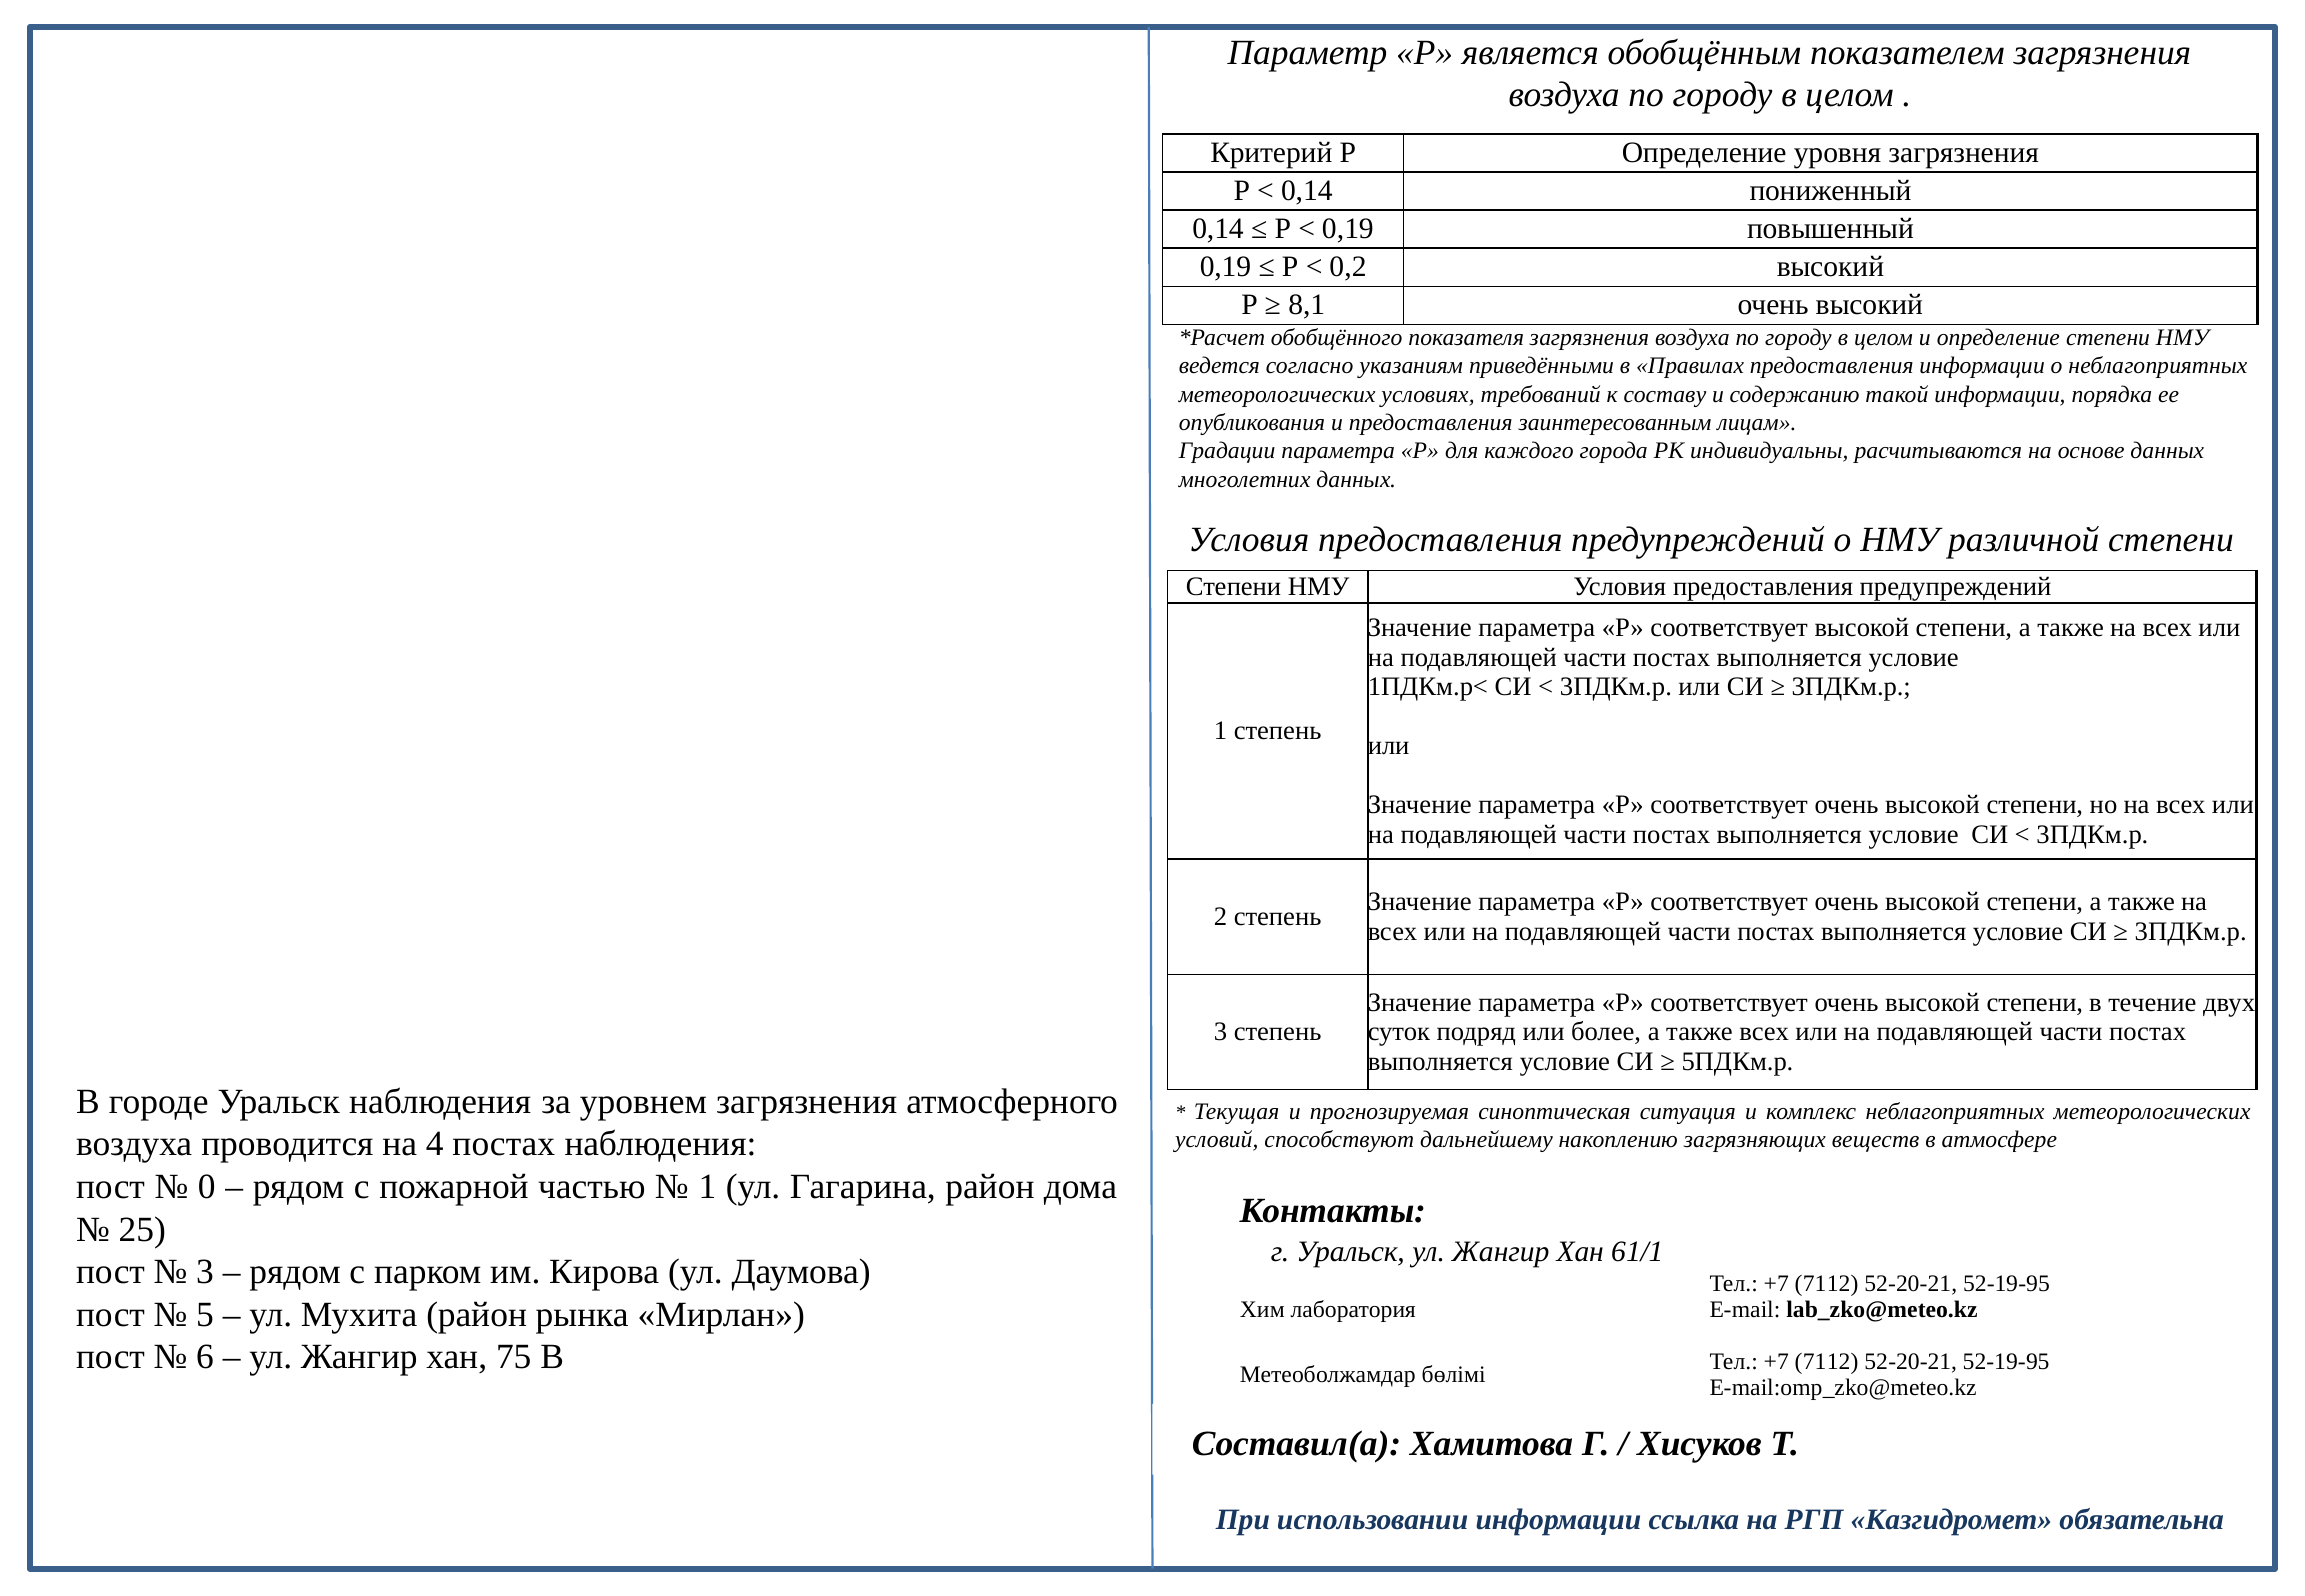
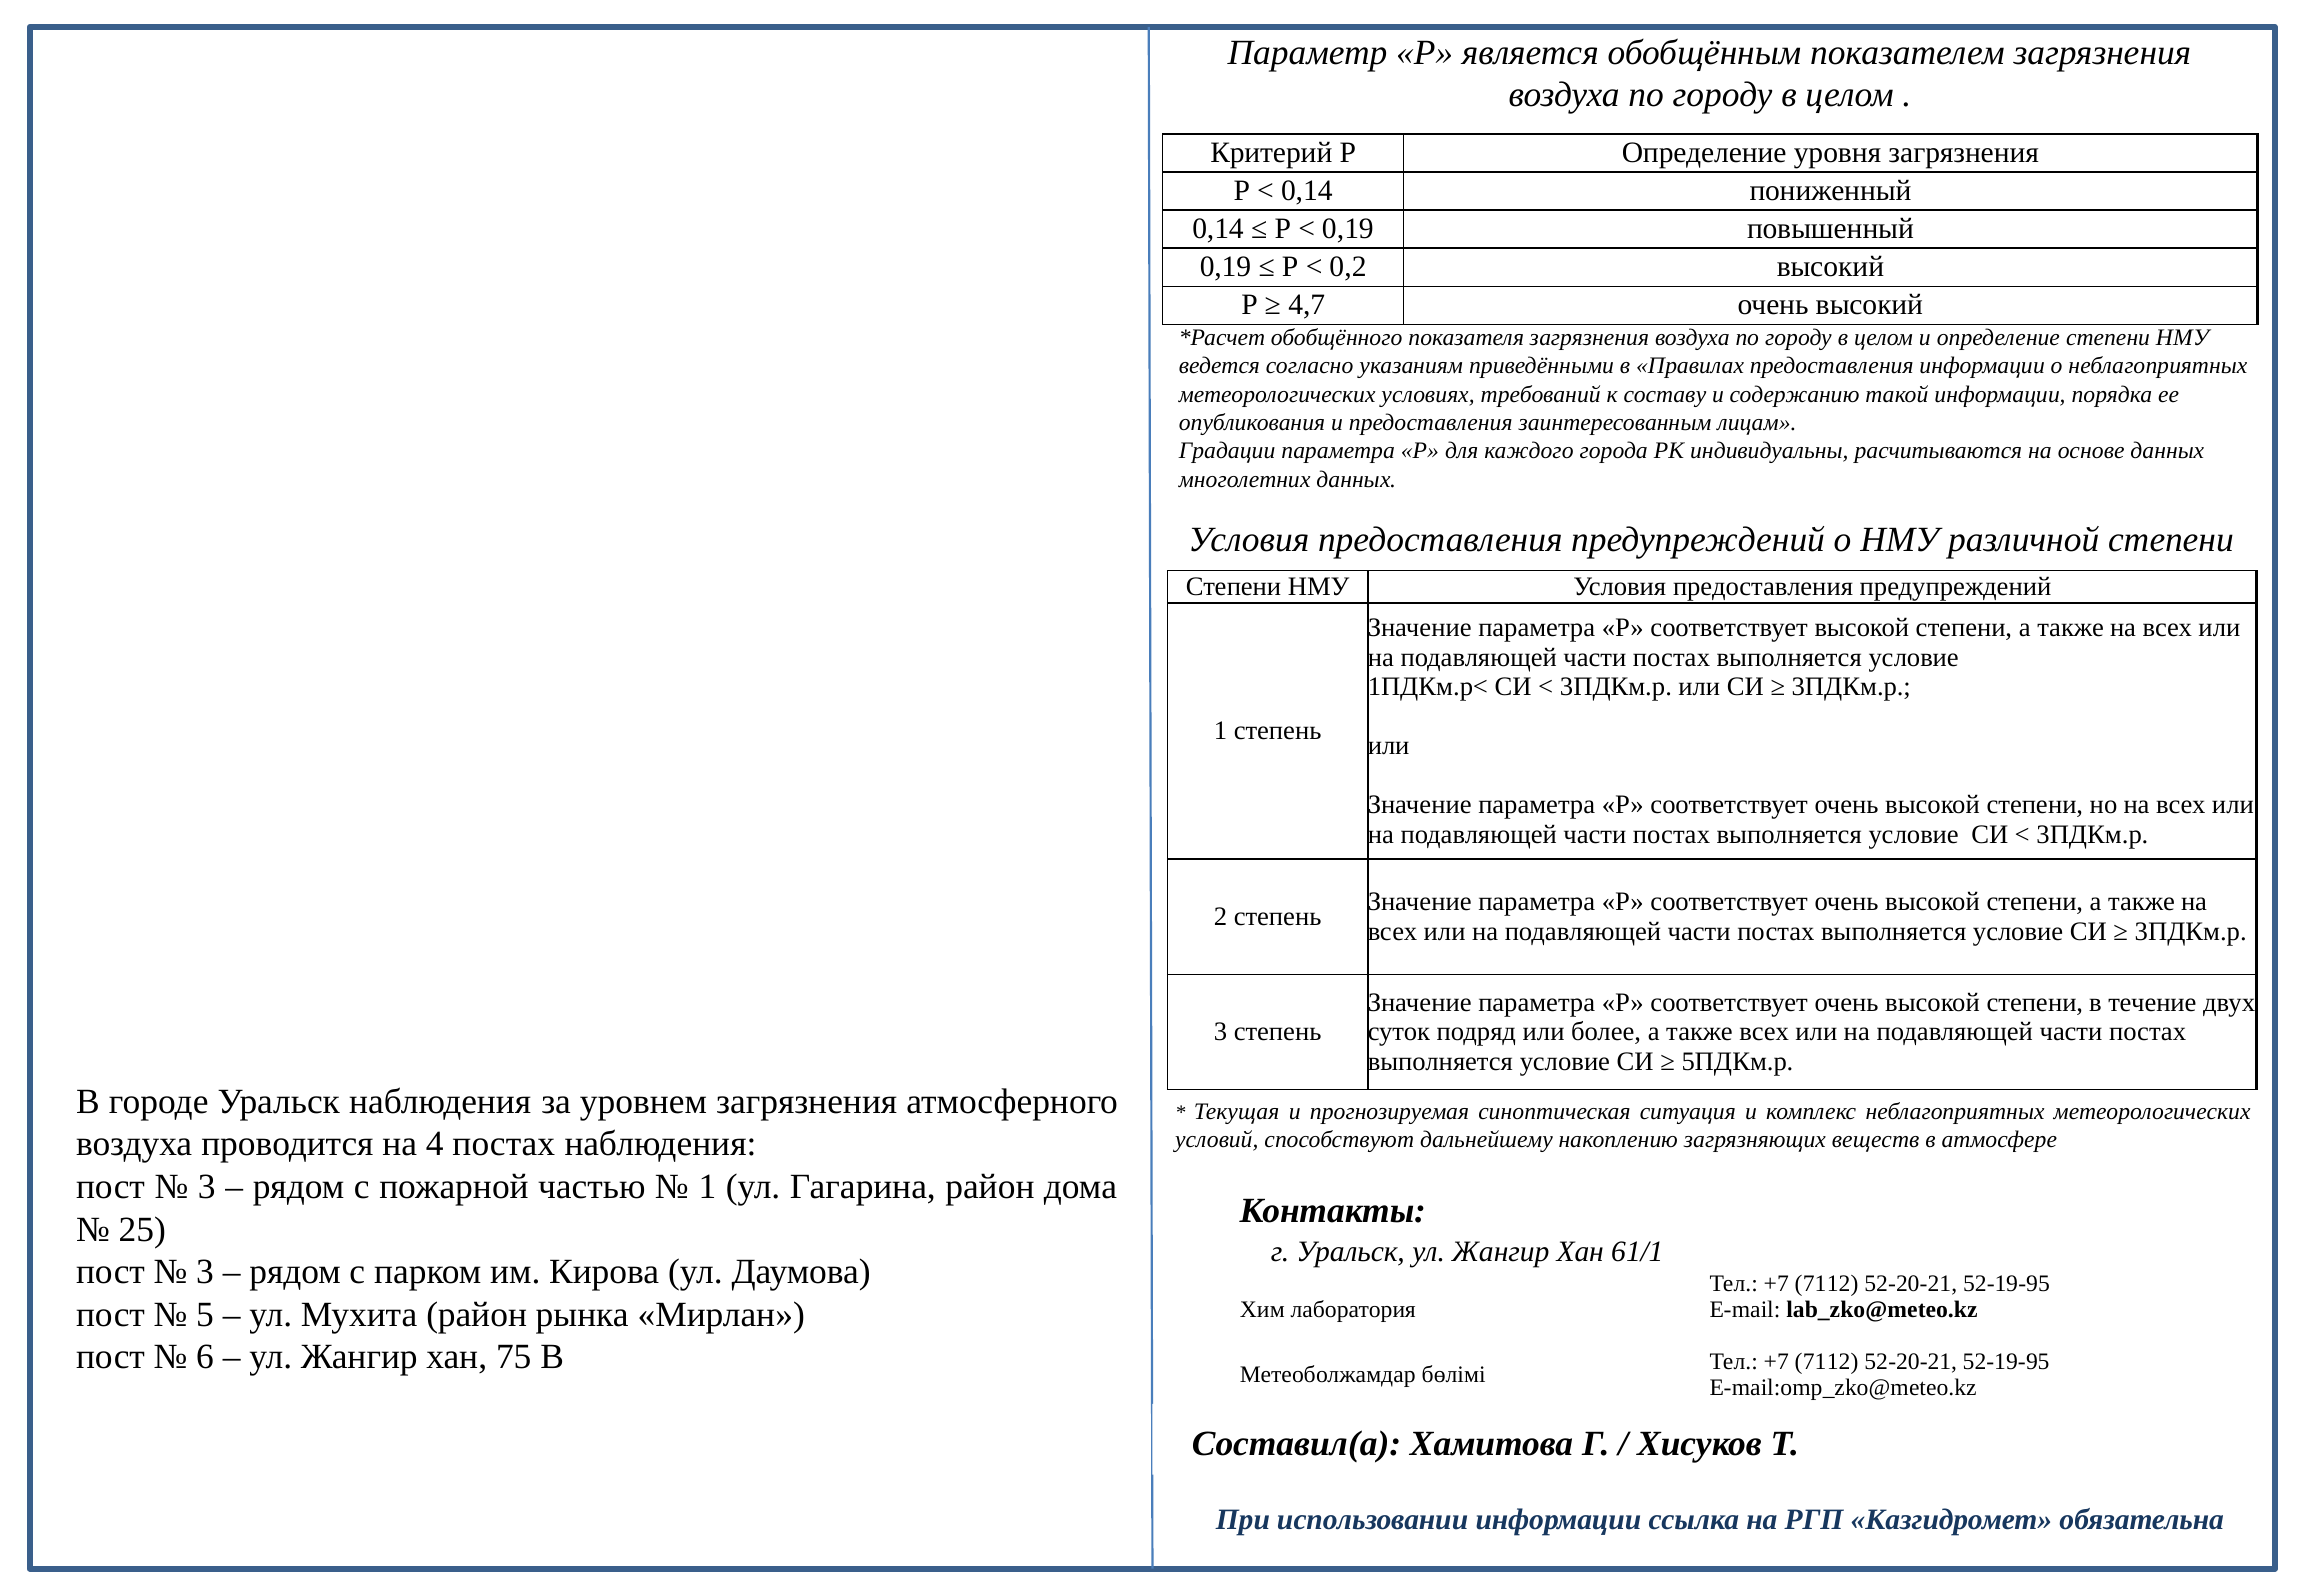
8,1: 8,1 -> 4,7
0 at (207, 1187): 0 -> 3
